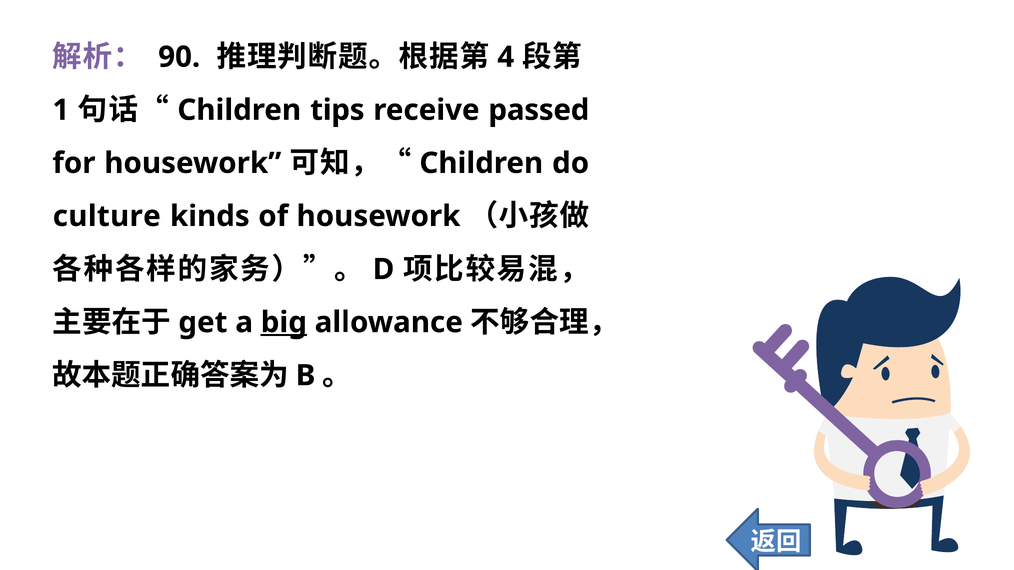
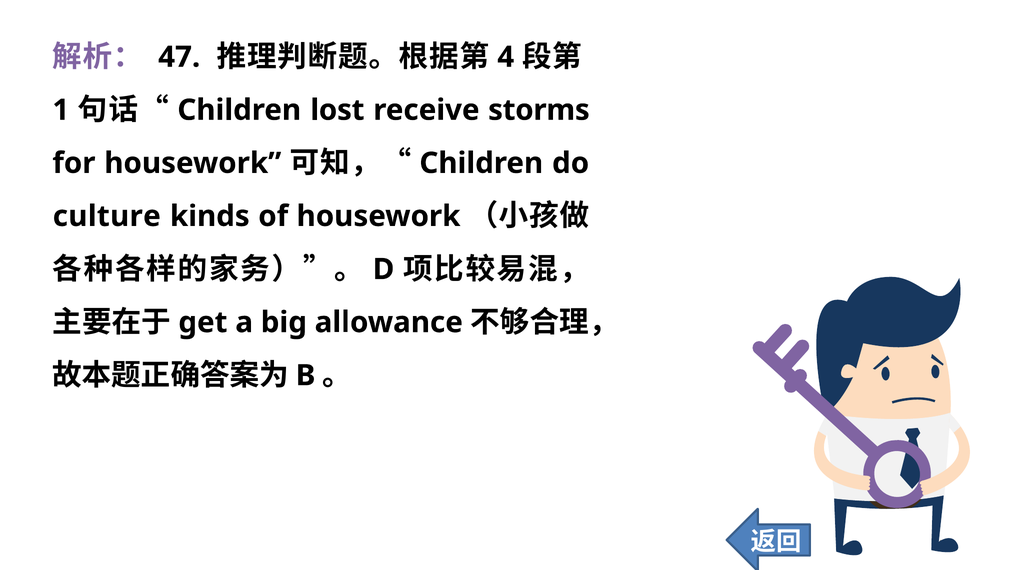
90: 90 -> 47
tips: tips -> lost
passed: passed -> storms
big underline: present -> none
